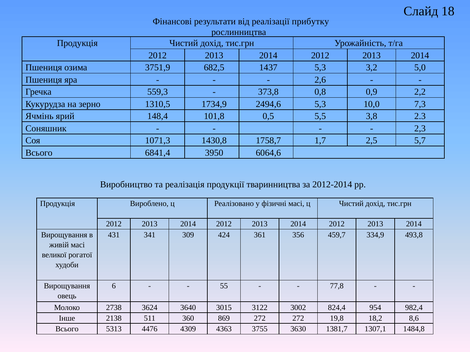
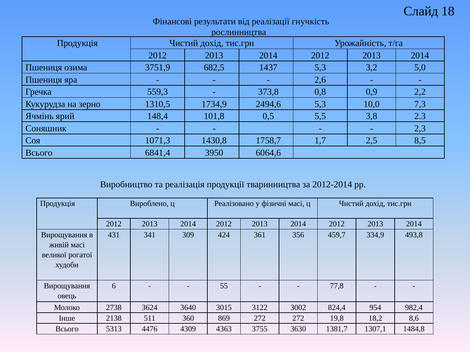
прибутку: прибутку -> гнучкість
5,7: 5,7 -> 8,5
